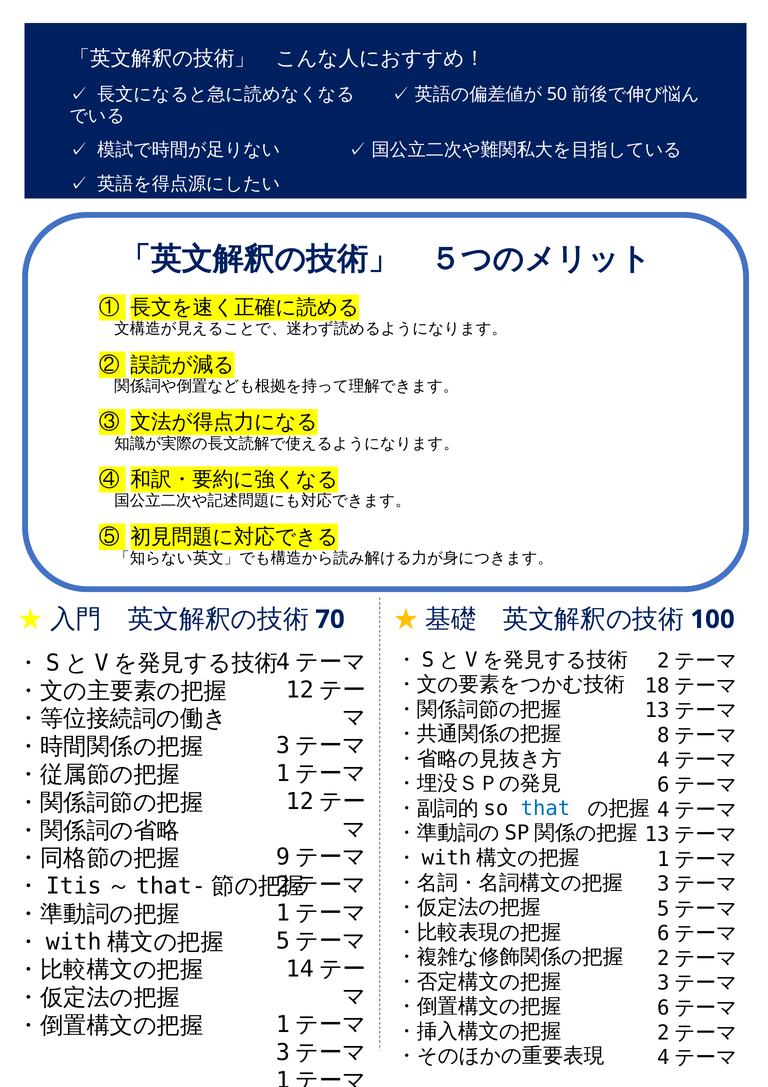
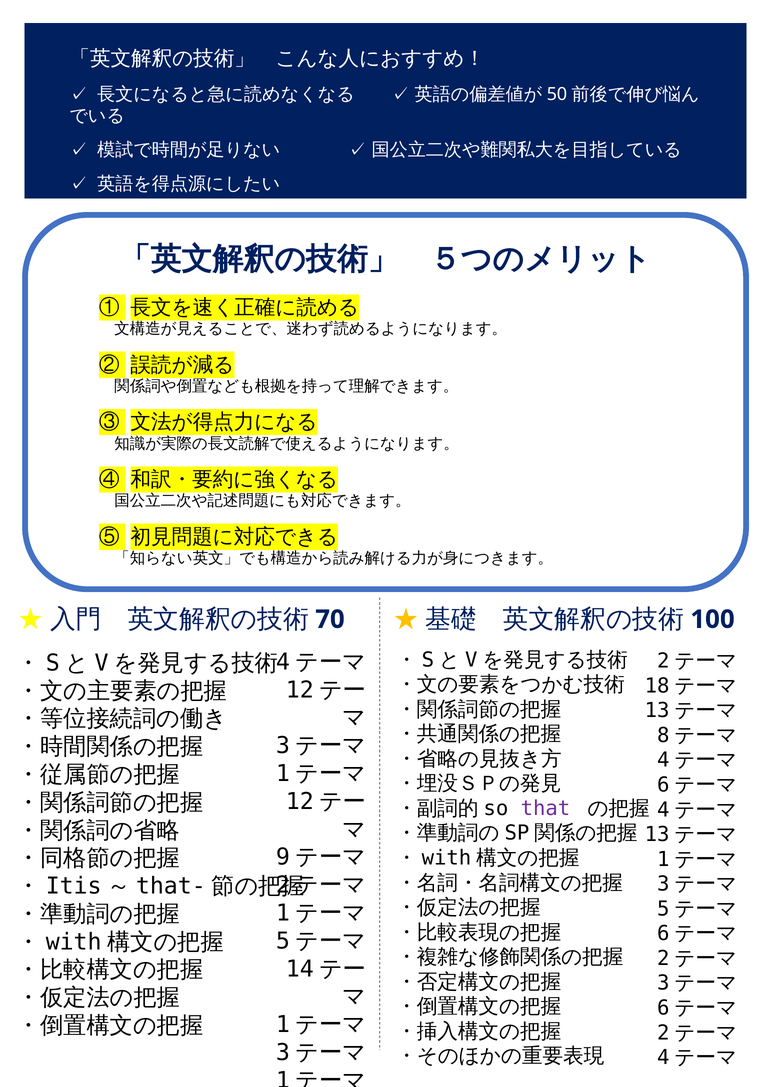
that colour: blue -> purple
